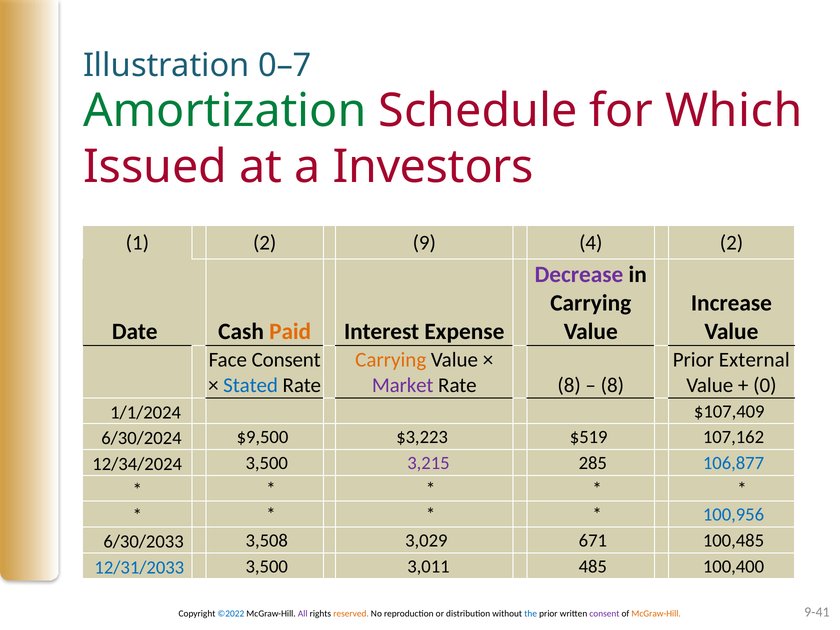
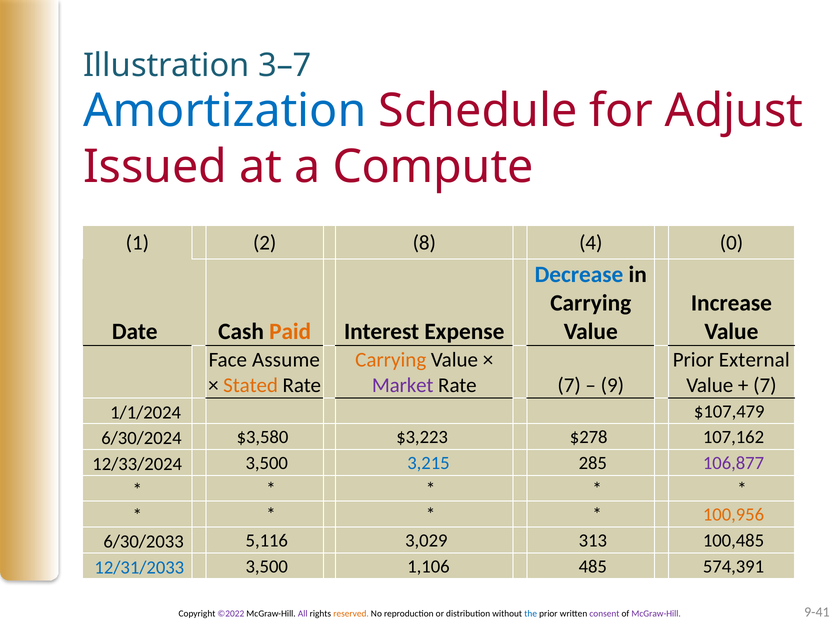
0–7: 0–7 -> 3–7
Amortization colour: green -> blue
Which: Which -> Adjust
Investors: Investors -> Compute
9: 9 -> 8
4 2: 2 -> 0
Decrease colour: purple -> blue
Face Consent: Consent -> Assume
Stated colour: blue -> orange
Rate 8: 8 -> 7
8 at (612, 385): 8 -> 9
0 at (765, 385): 0 -> 7
$107,409: $107,409 -> $107,479
$9,500: $9,500 -> $3,580
$519: $519 -> $278
12/34/2024: 12/34/2024 -> 12/33/2024
3,215 colour: purple -> blue
106,877 colour: blue -> purple
100,956 colour: blue -> orange
3,508: 3,508 -> 5,116
671: 671 -> 313
3,011: 3,011 -> 1,106
100,400: 100,400 -> 574,391
©2022 colour: blue -> purple
McGraw-Hill at (656, 613) colour: orange -> purple
